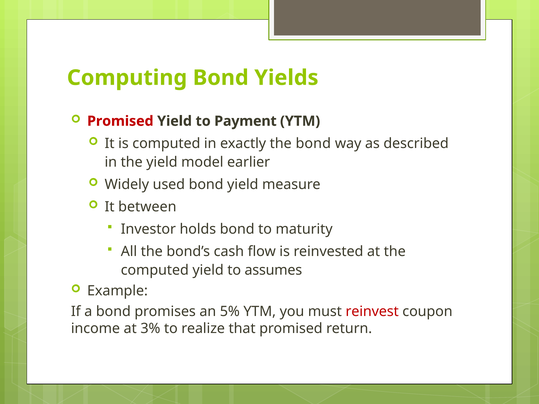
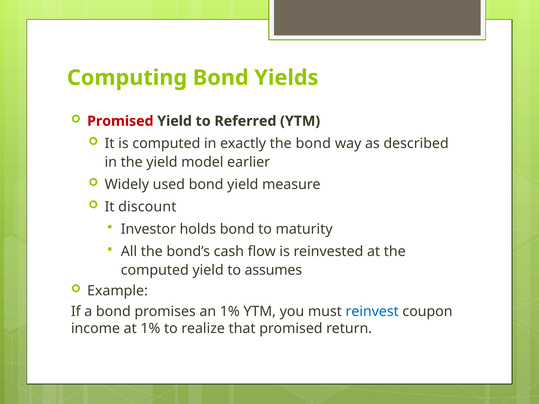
Payment: Payment -> Referred
between: between -> discount
an 5%: 5% -> 1%
reinvest colour: red -> blue
at 3%: 3% -> 1%
